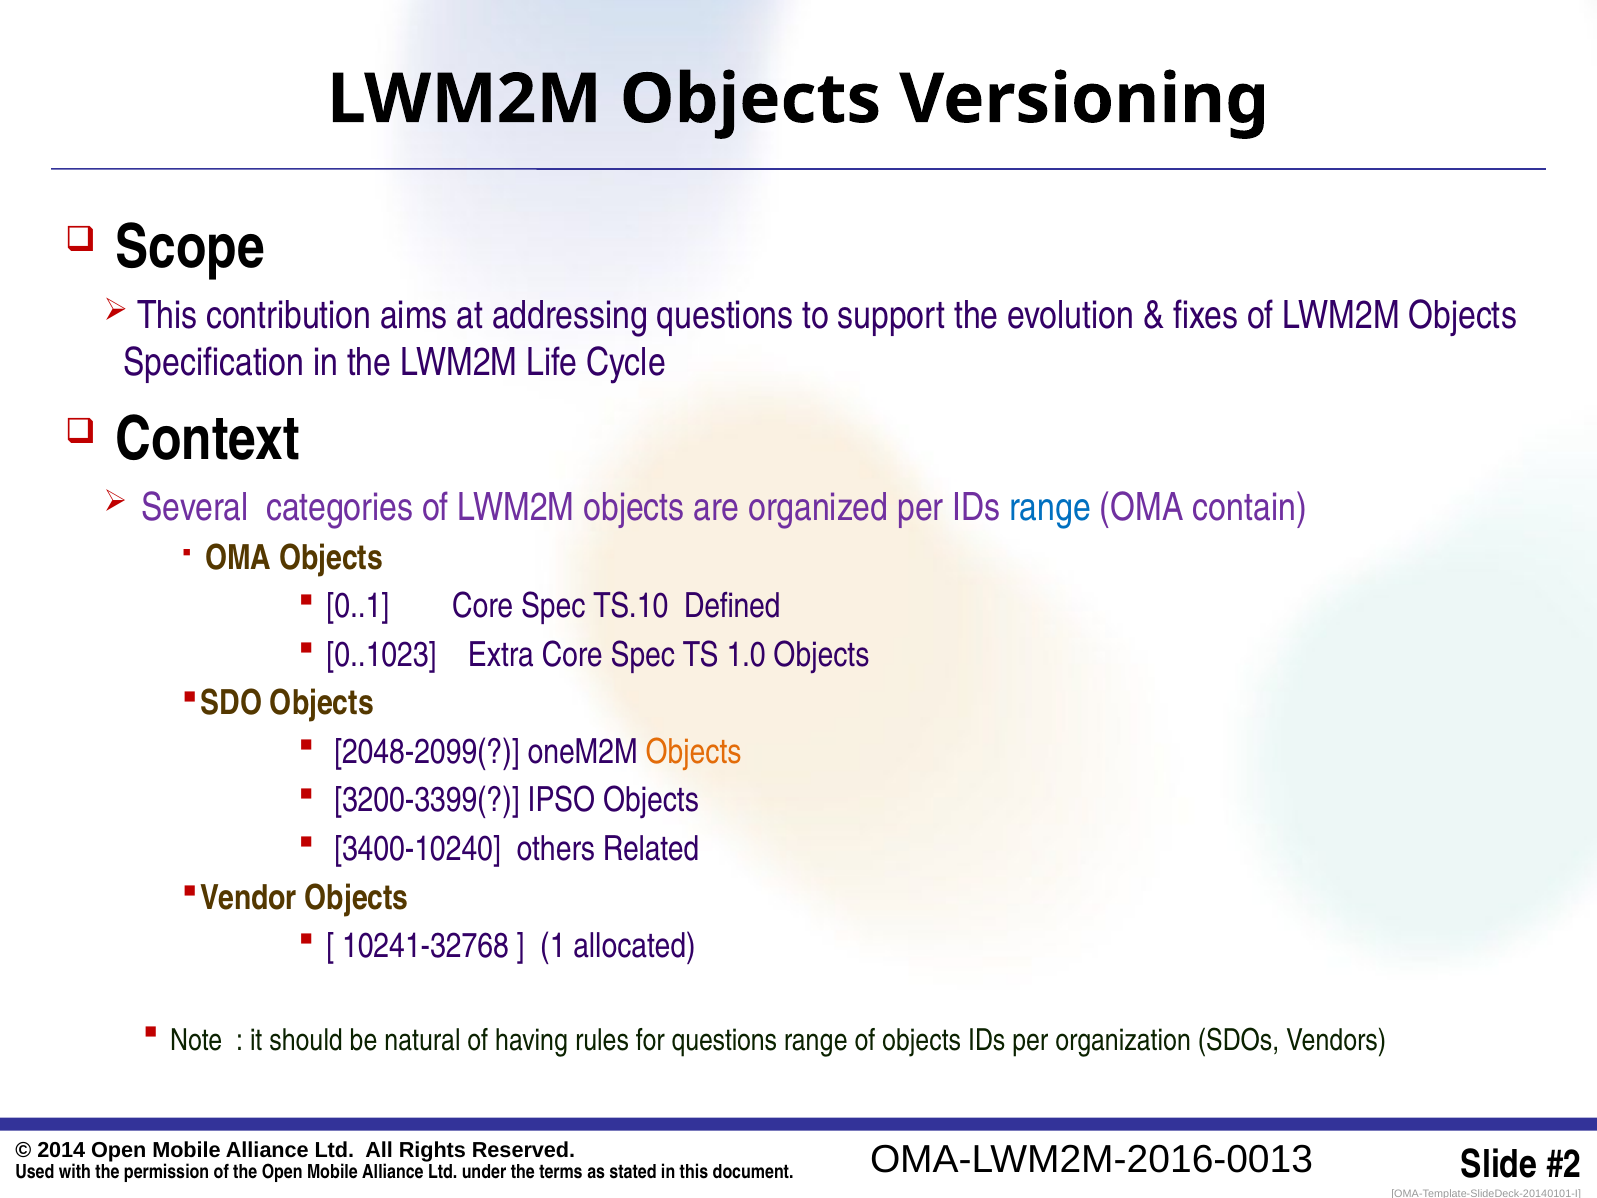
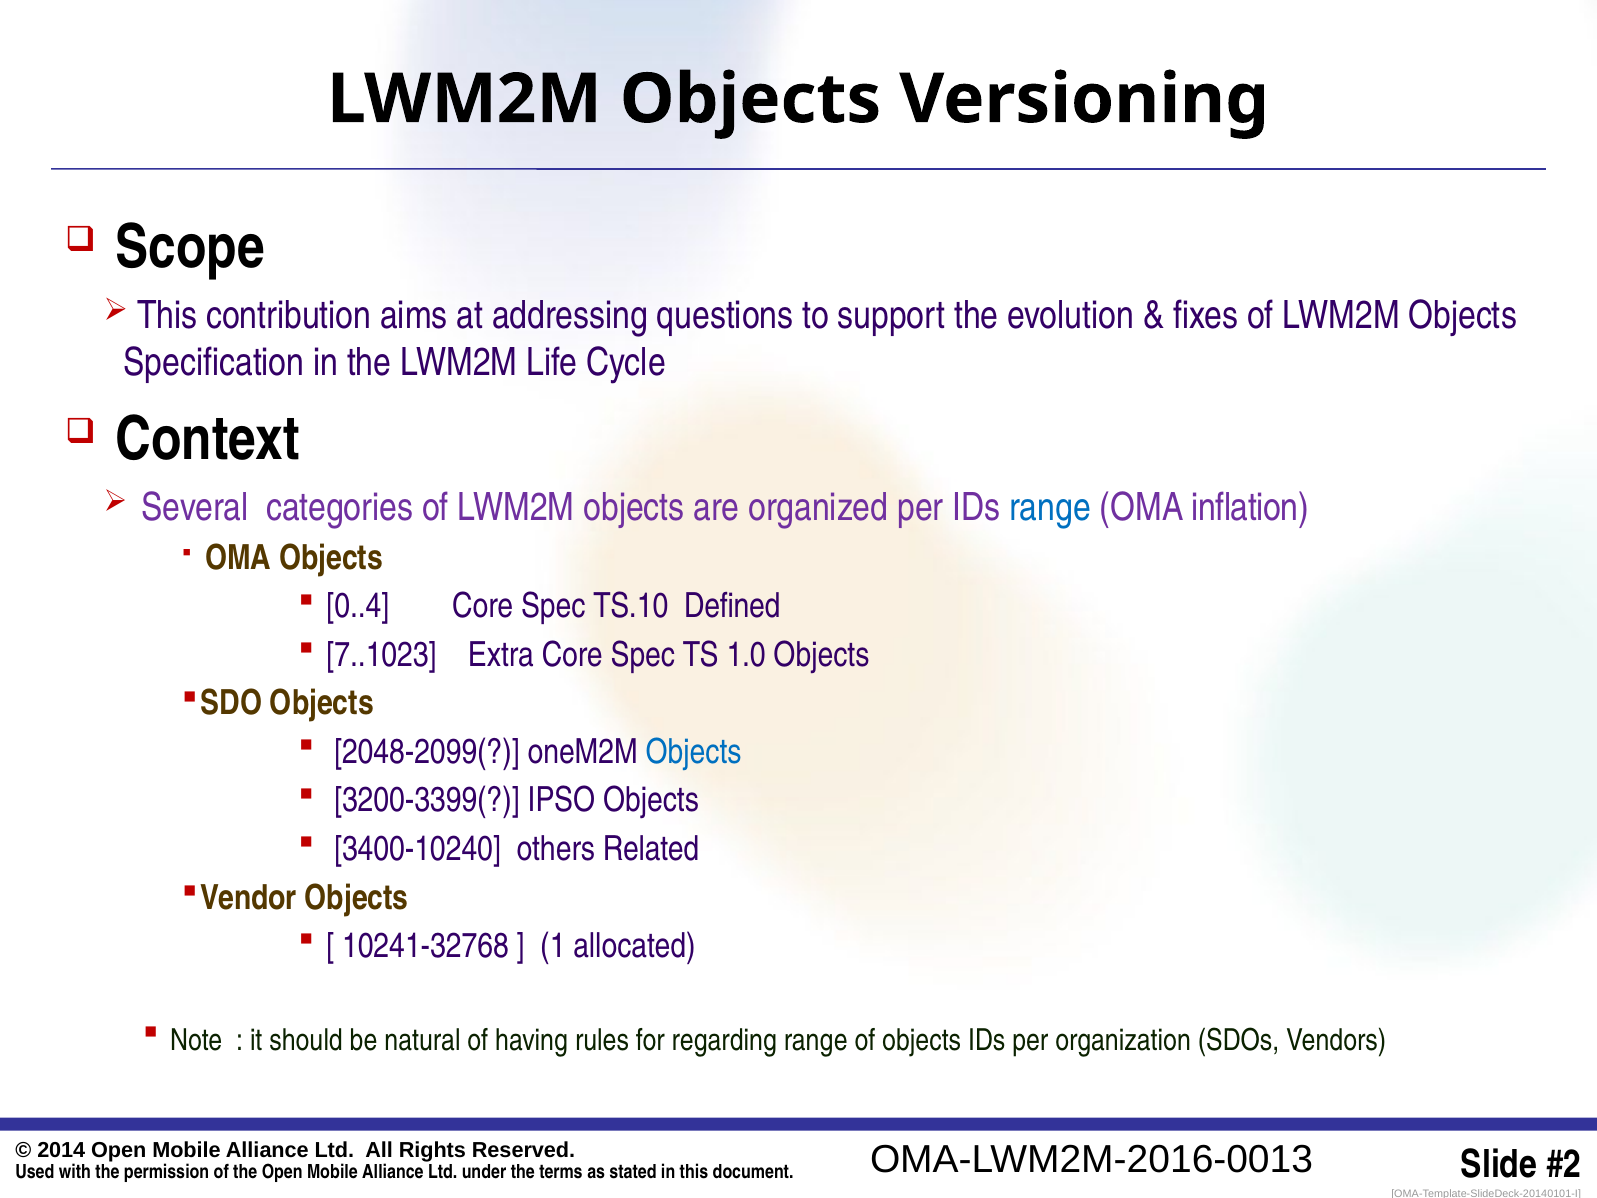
contain: contain -> inflation
0..1: 0..1 -> 0..4
0..1023: 0..1023 -> 7..1023
Objects at (694, 752) colour: orange -> blue
for questions: questions -> regarding
